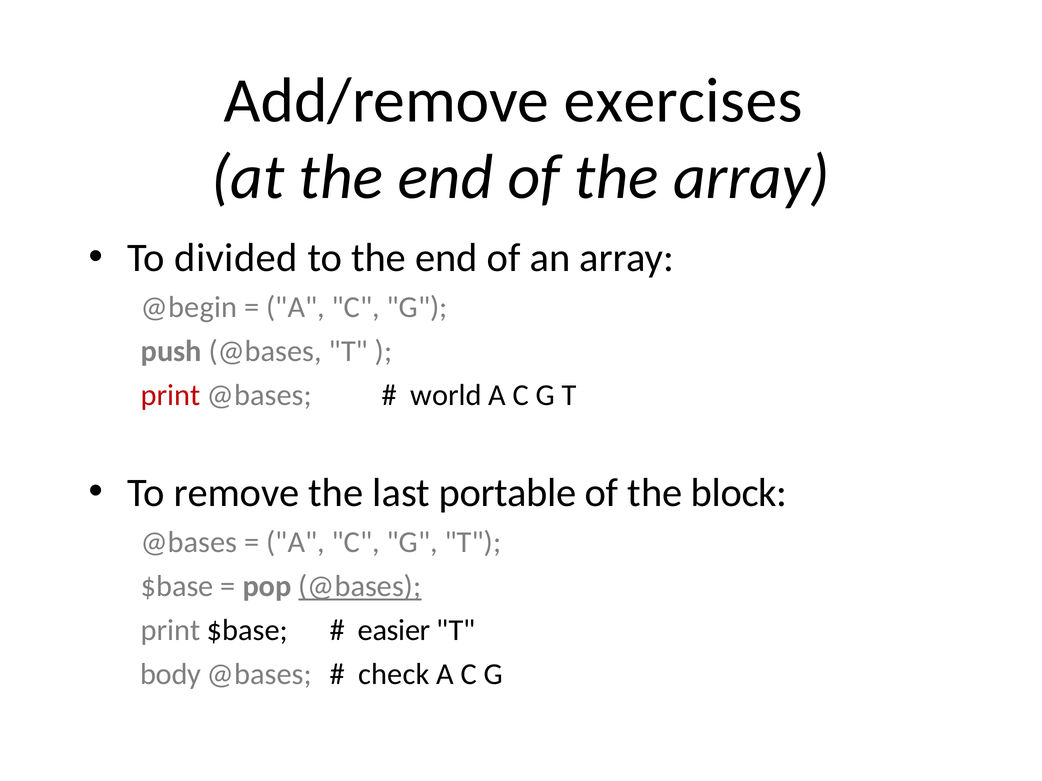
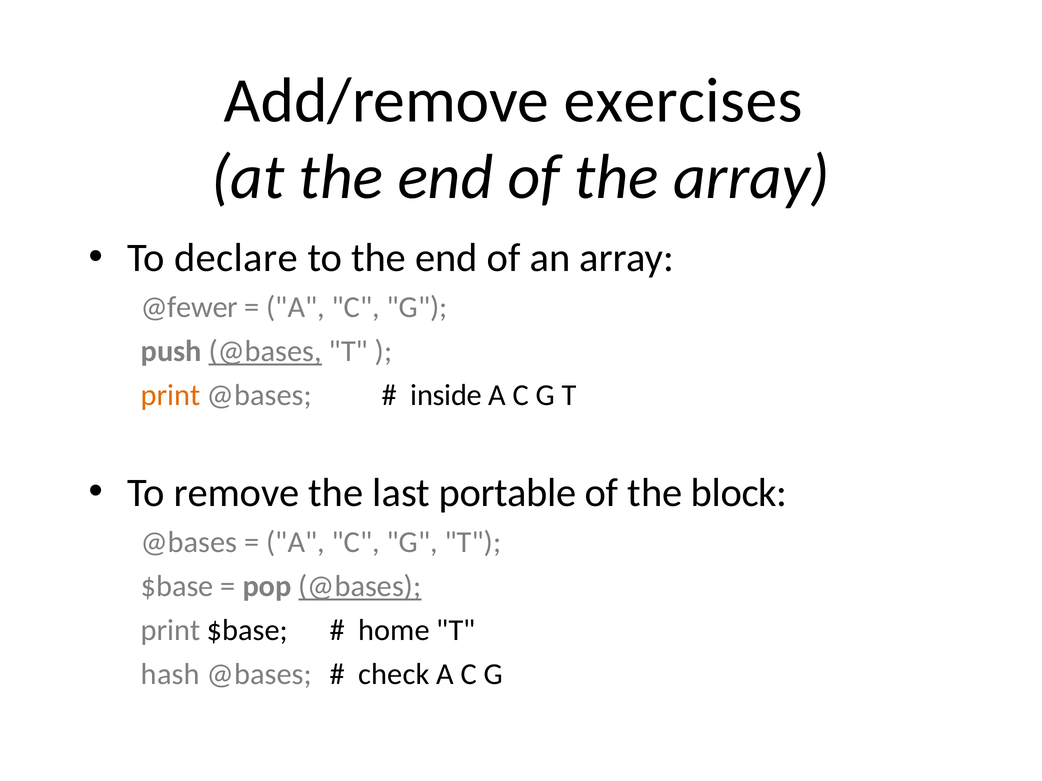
divided: divided -> declare
@begin: @begin -> @fewer
@bases at (265, 352) underline: none -> present
print at (171, 396) colour: red -> orange
world: world -> inside
easier: easier -> home
body: body -> hash
